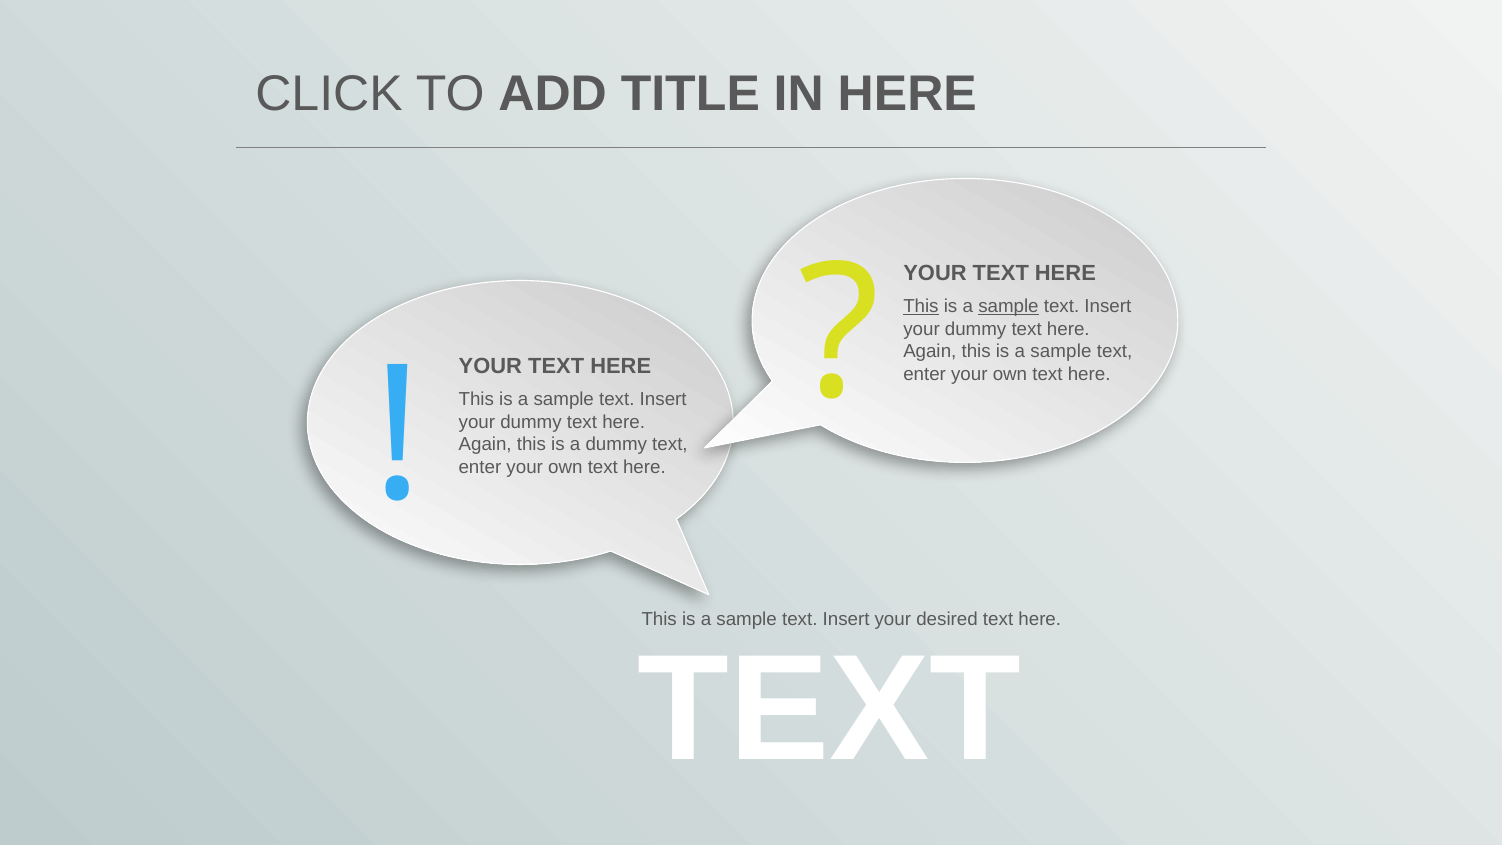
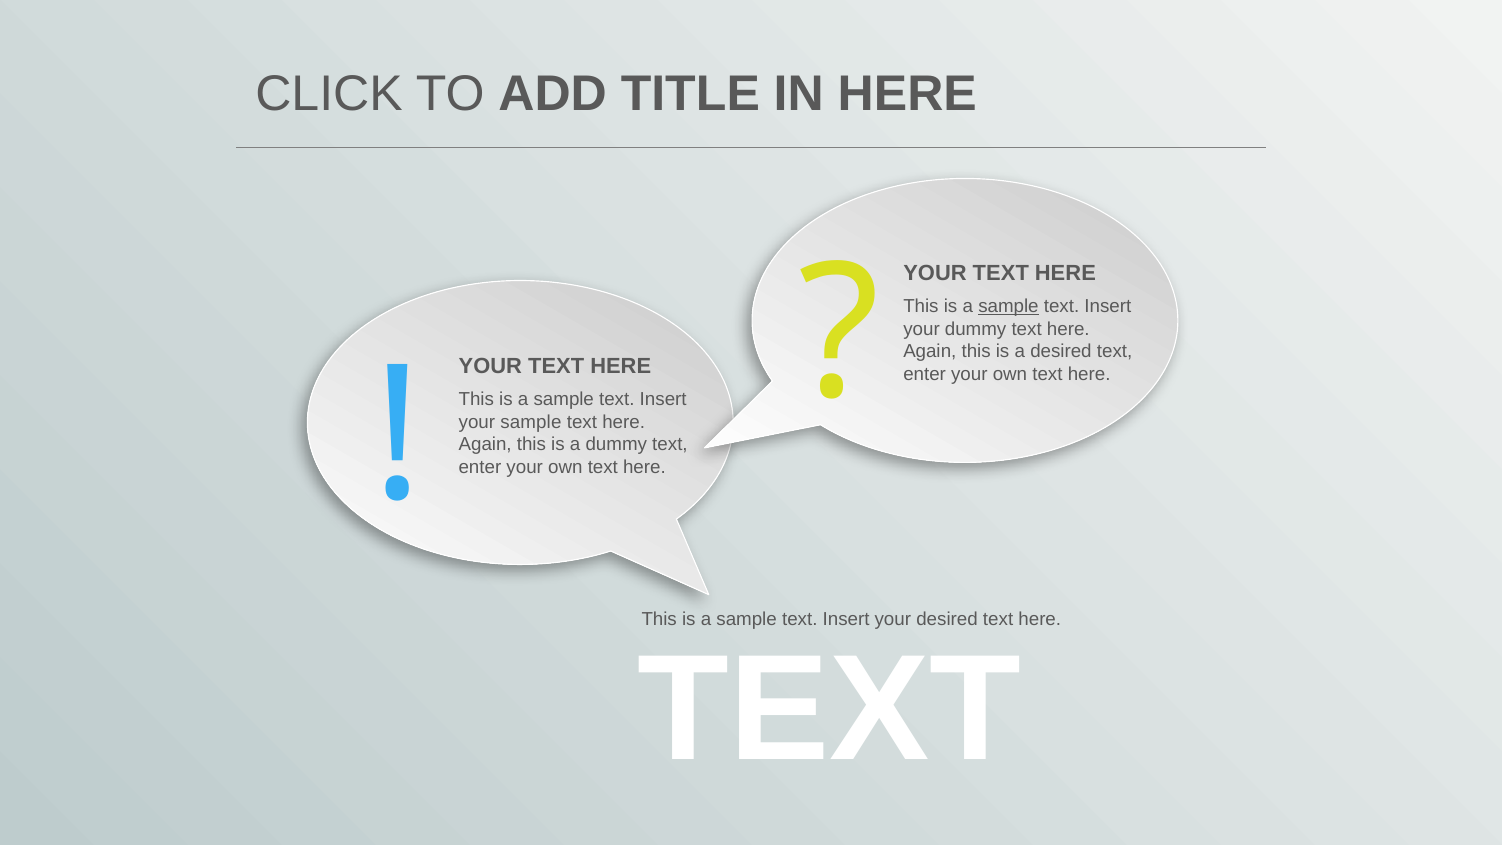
This at (921, 307) underline: present -> none
sample at (1061, 352): sample -> desired
dummy at (531, 422): dummy -> sample
